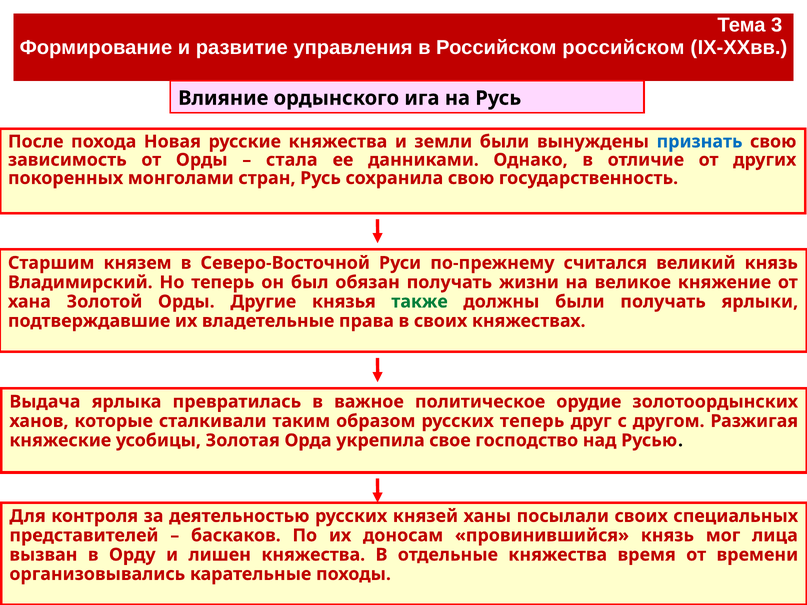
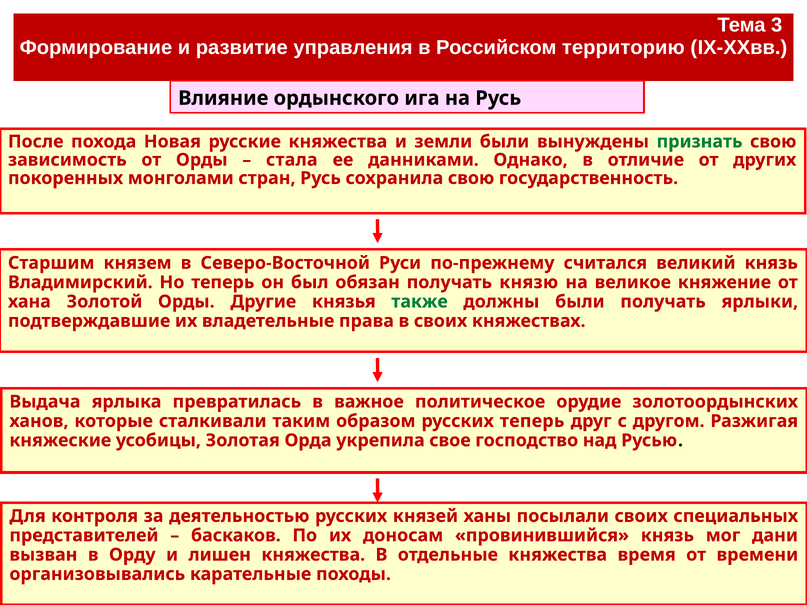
Российском российском: российском -> территорию
признать colour: blue -> green
жизни: жизни -> князю
лица: лица -> дани
